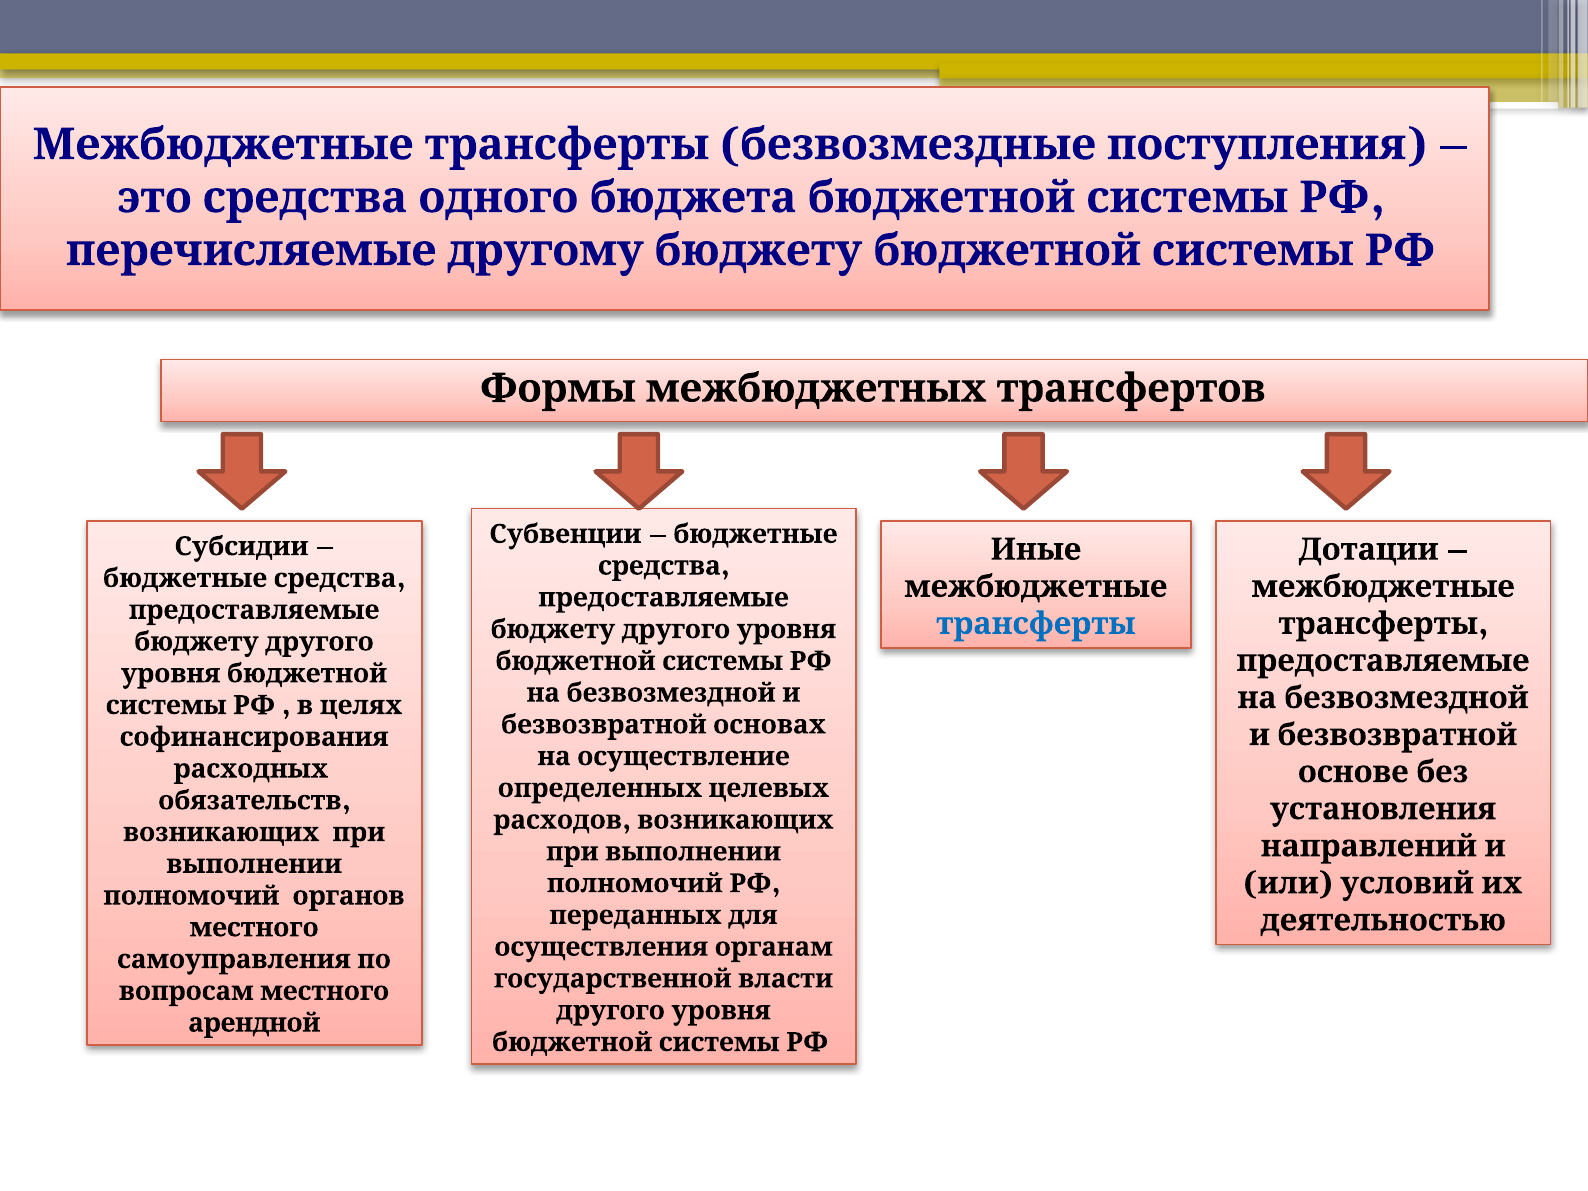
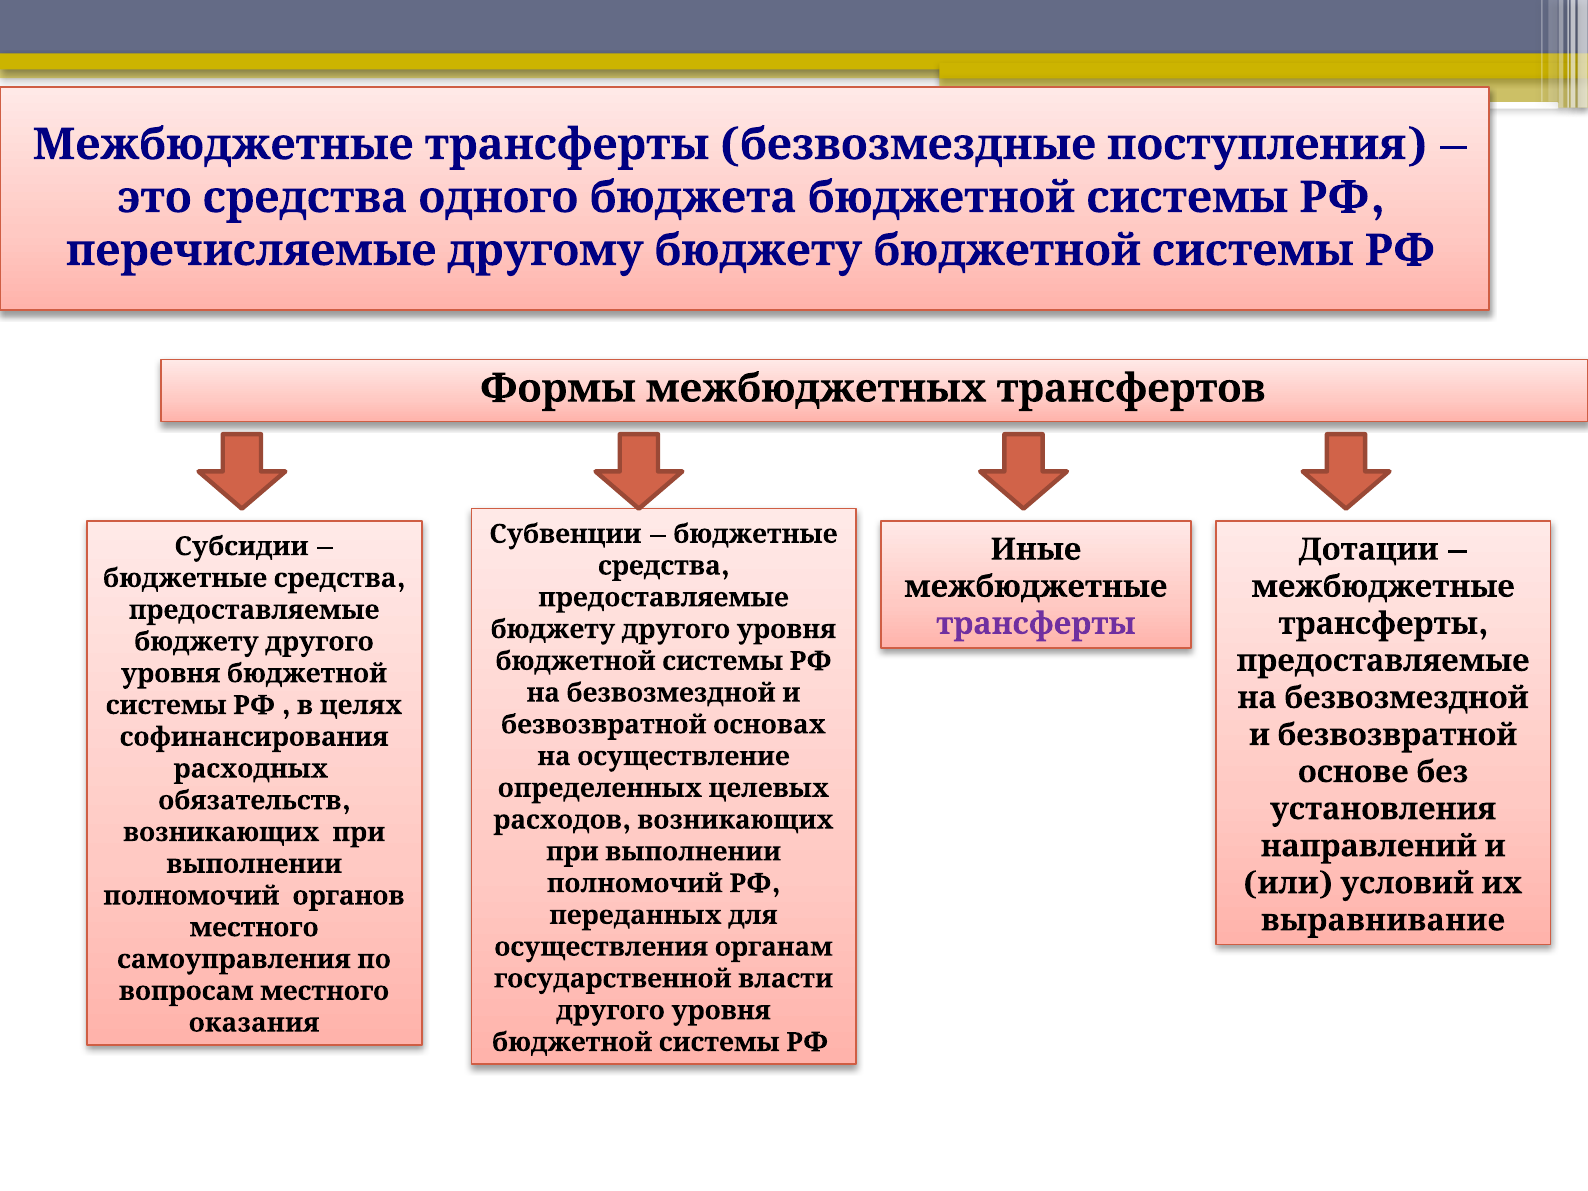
трансферты at (1036, 624) colour: blue -> purple
деятельностью: деятельностью -> выравнивание
арендной: арендной -> оказания
